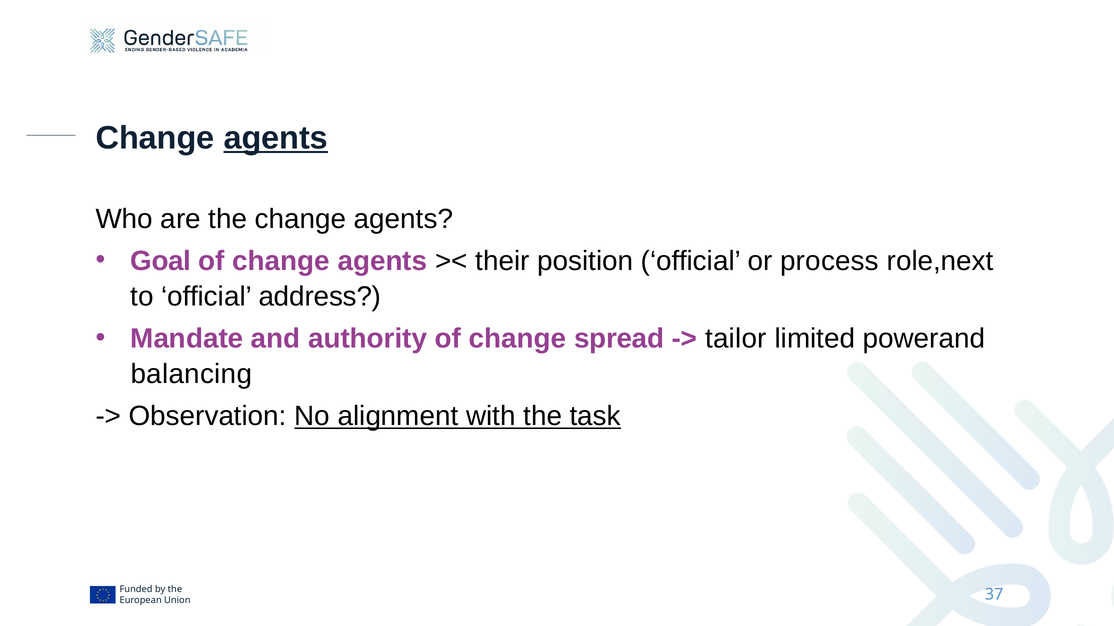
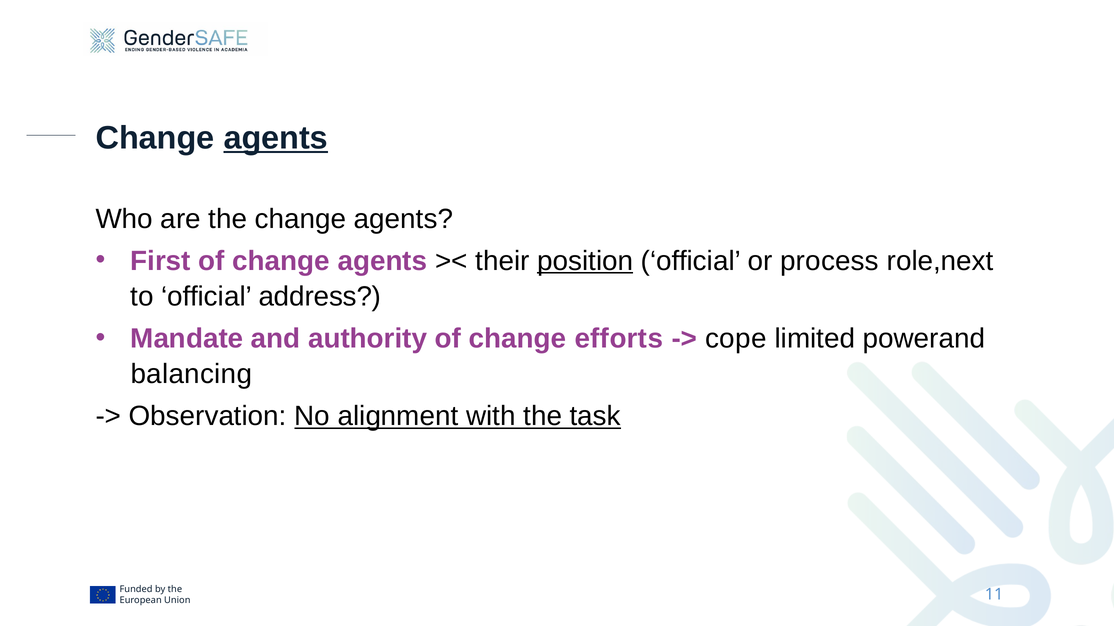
Goal: Goal -> First
position underline: none -> present
spread: spread -> efforts
tailor: tailor -> cope
37: 37 -> 11
